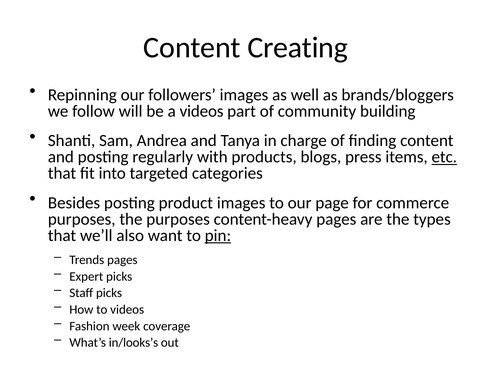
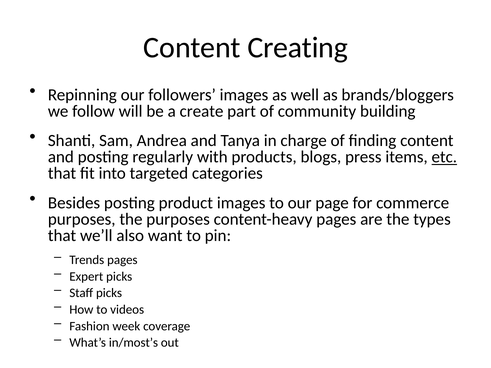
a videos: videos -> create
pin underline: present -> none
in/looks’s: in/looks’s -> in/most’s
